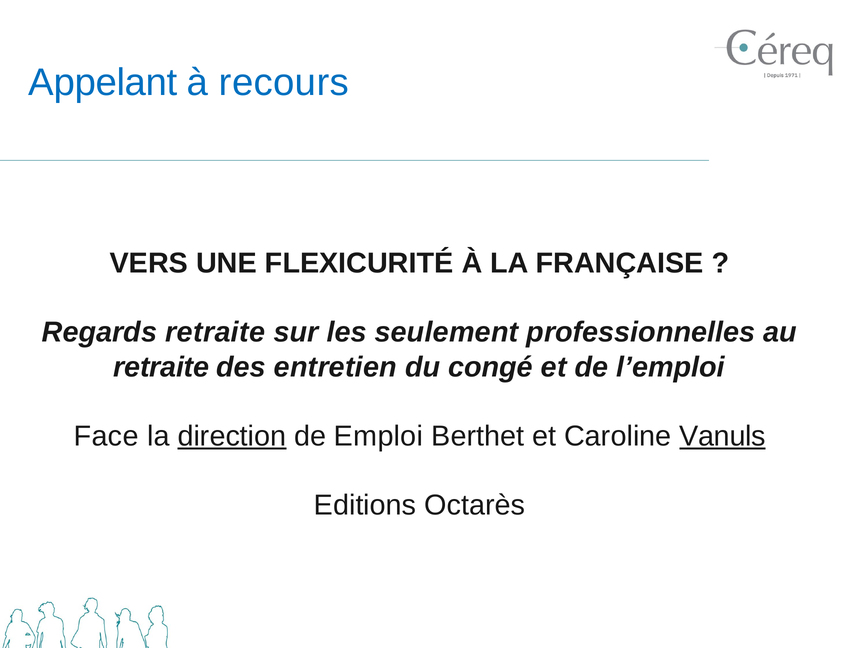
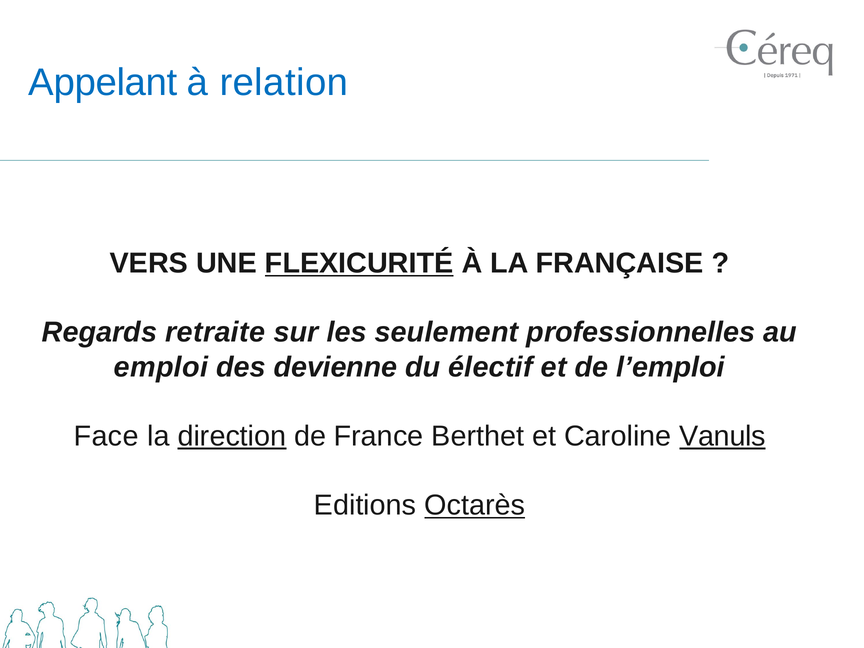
recours: recours -> relation
FLEXICURITÉ underline: none -> present
retraite at (161, 367): retraite -> emploi
entretien: entretien -> devienne
congé: congé -> électif
Emploi: Emploi -> France
Octarès underline: none -> present
